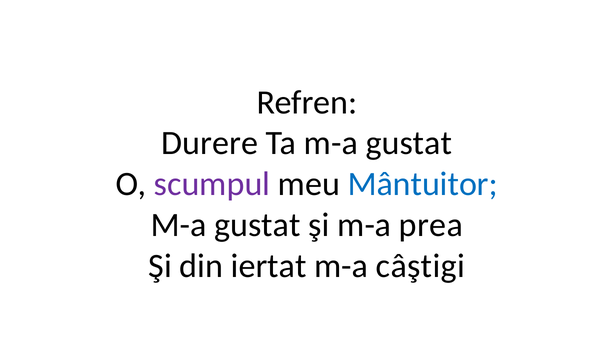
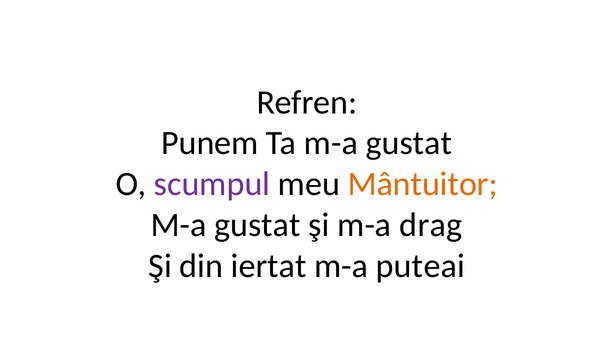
Durere: Durere -> Punem
Mântuitor colour: blue -> orange
prea: prea -> drag
câştigi: câştigi -> puteai
